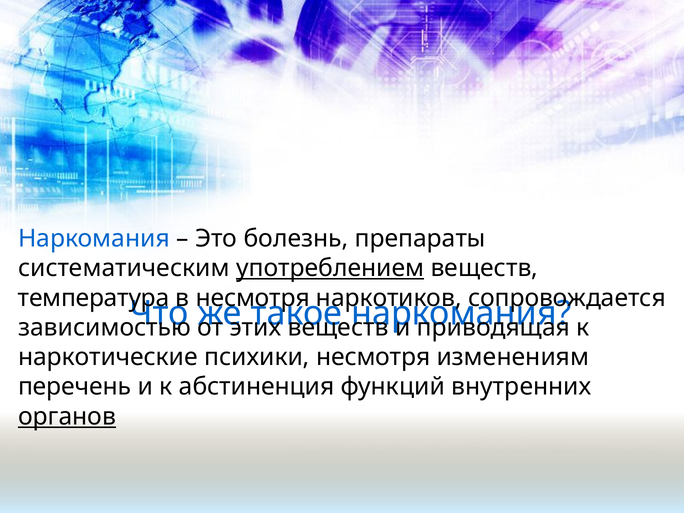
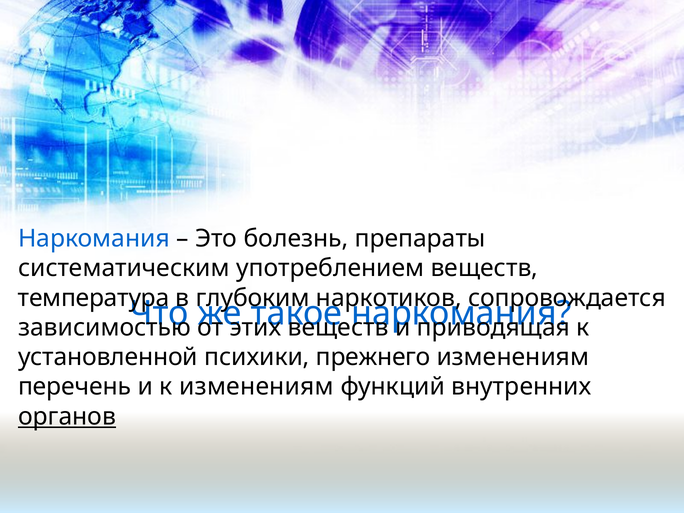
употреблением underline: present -> none
несмотря at (253, 298): несмотря -> глубоким
наркотические: наркотические -> установленной
психики несмотря: несмотря -> прежнего
к абстиненция: абстиненция -> изменениям
